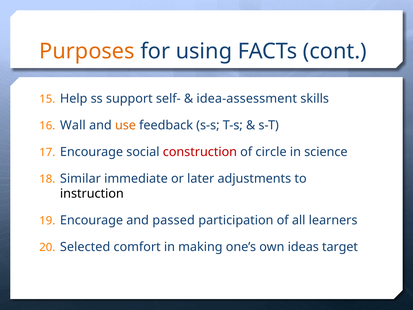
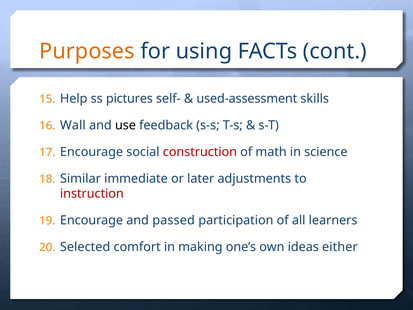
support: support -> pictures
idea-assessment: idea-assessment -> used-assessment
use colour: orange -> black
circle: circle -> math
instruction colour: black -> red
target: target -> either
